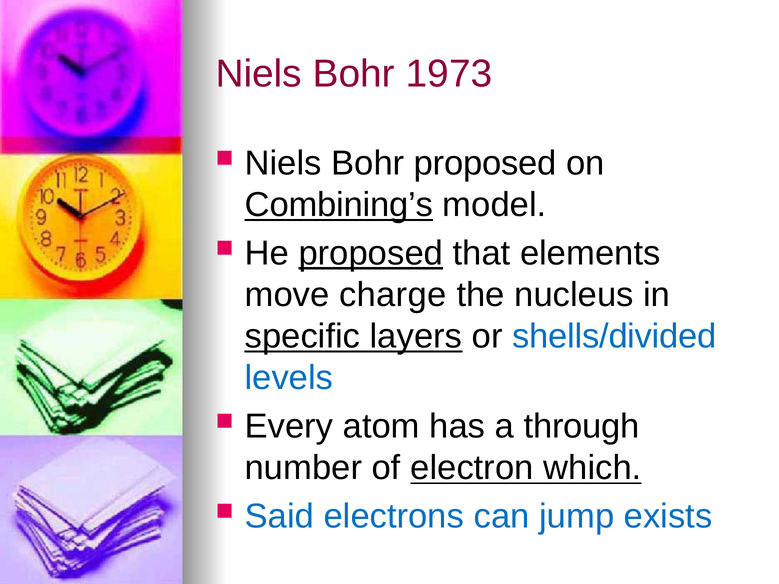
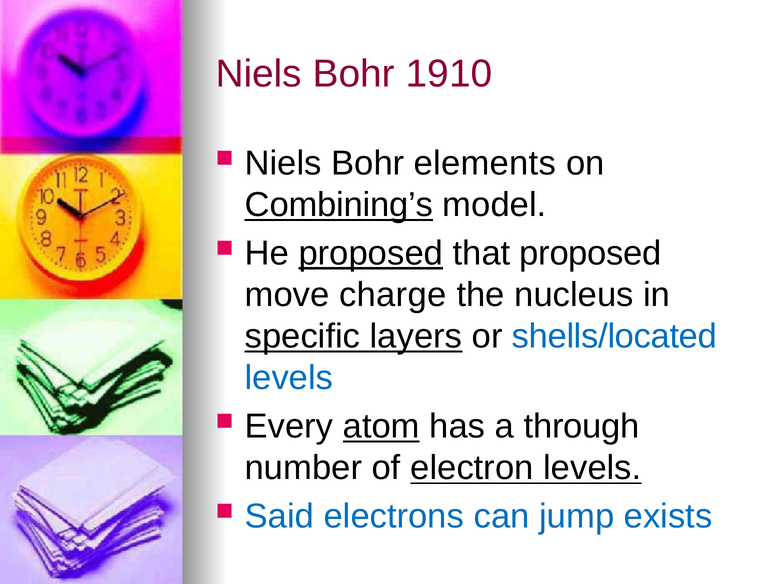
1973: 1973 -> 1910
Bohr proposed: proposed -> elements
that elements: elements -> proposed
shells/divided: shells/divided -> shells/located
atom underline: none -> present
electron which: which -> levels
